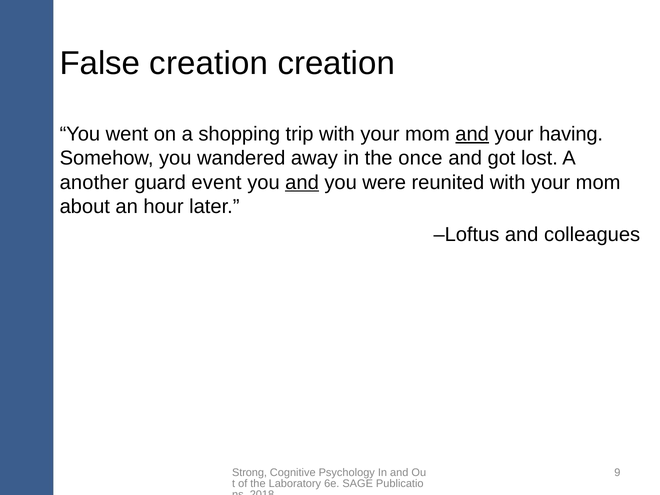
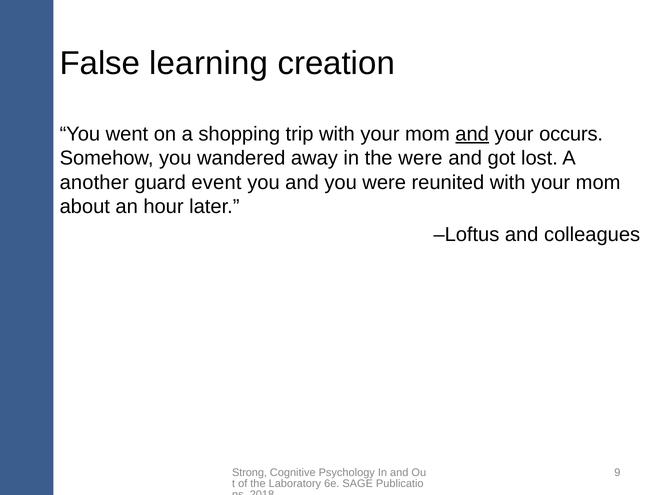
False creation: creation -> learning
having: having -> occurs
the once: once -> were
and at (302, 182) underline: present -> none
